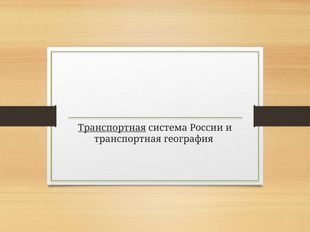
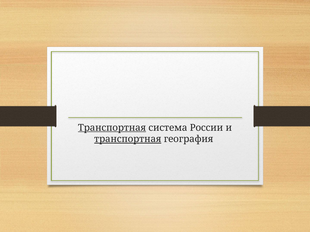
транспортная at (128, 139) underline: none -> present
